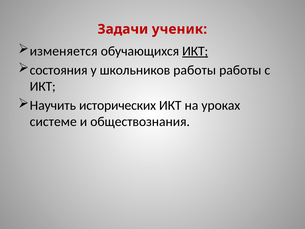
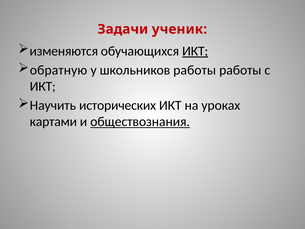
изменяется: изменяется -> изменяются
состояния: состояния -> обратную
системе: системе -> картами
обществознания underline: none -> present
